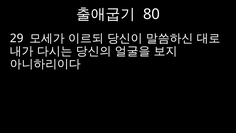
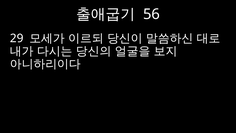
80: 80 -> 56
